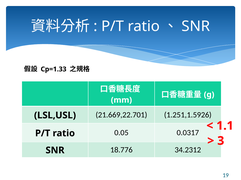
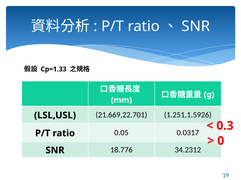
1.1: 1.1 -> 0.3
3: 3 -> 0
